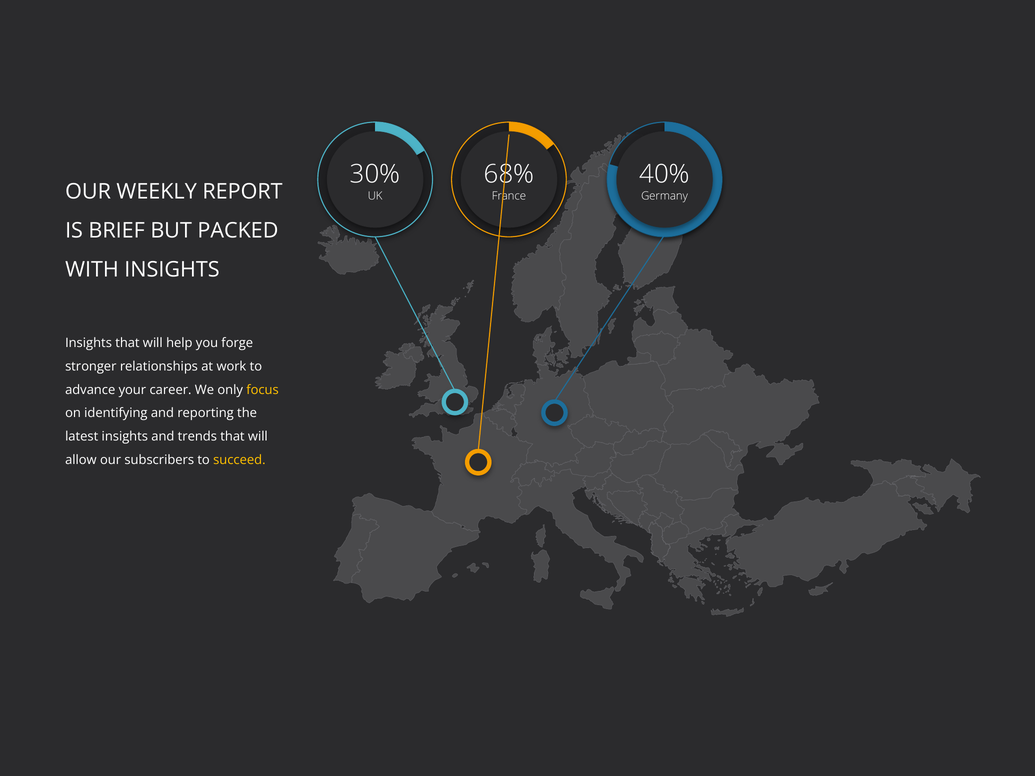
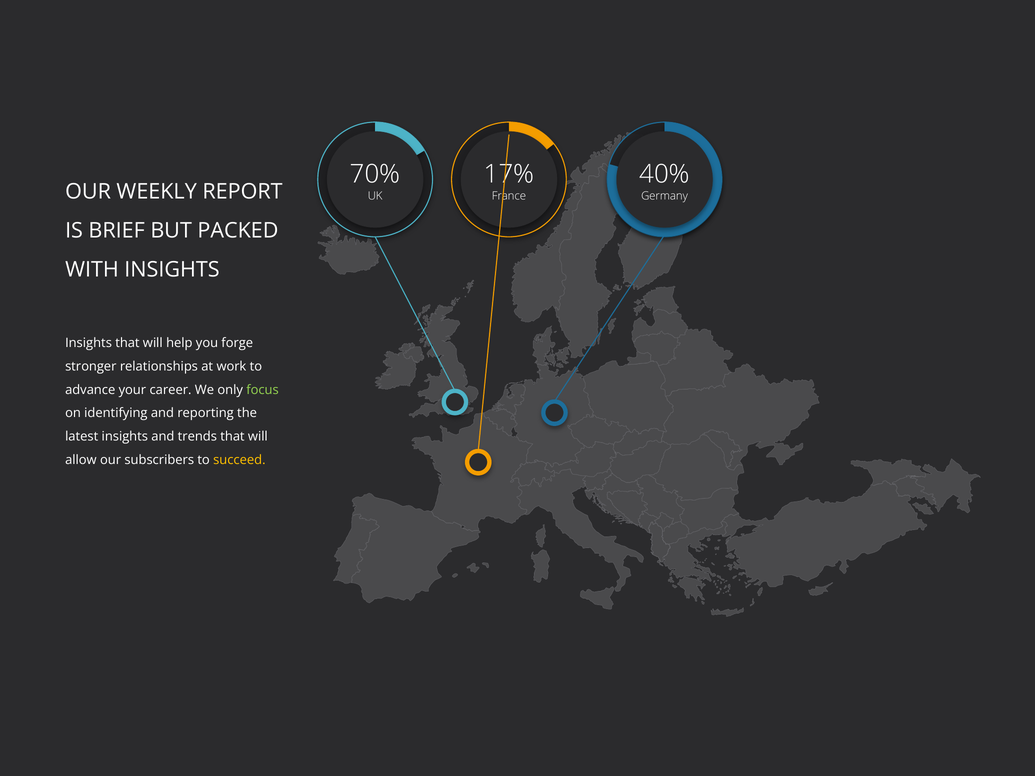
30%: 30% -> 70%
68%: 68% -> 17%
focus colour: yellow -> light green
